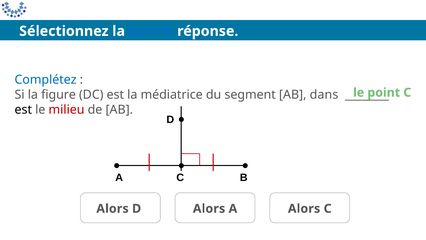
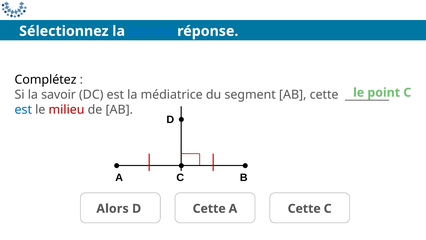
Complétez colour: blue -> black
figure: figure -> savoir
AB dans: dans -> cette
est at (23, 110) colour: black -> blue
D Alors: Alors -> Cette
A Alors: Alors -> Cette
